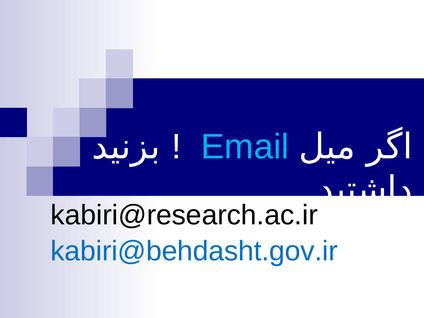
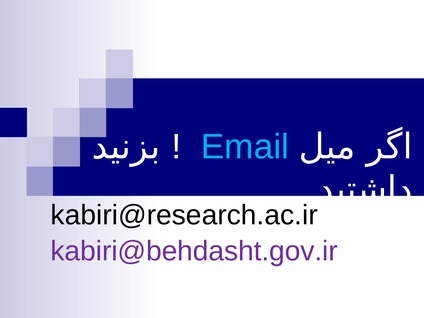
kabiri@behdasht.gov.ir colour: blue -> purple
